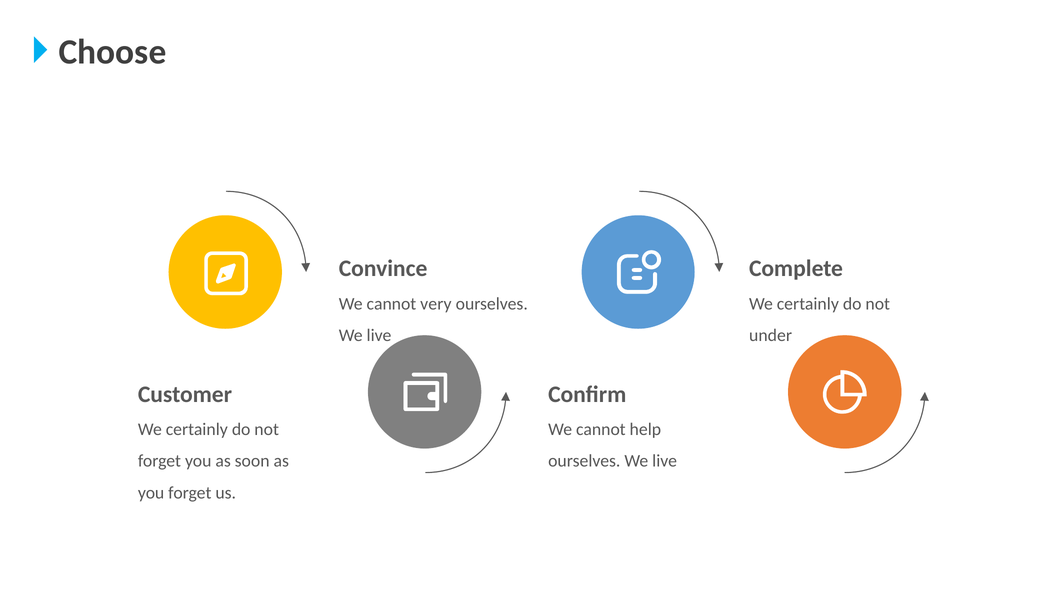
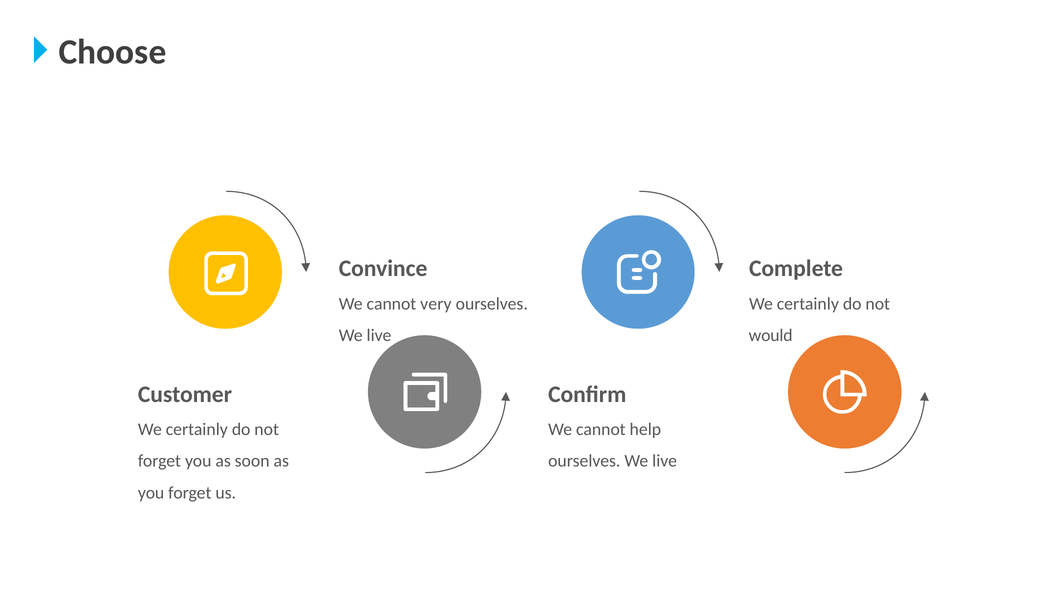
under: under -> would
